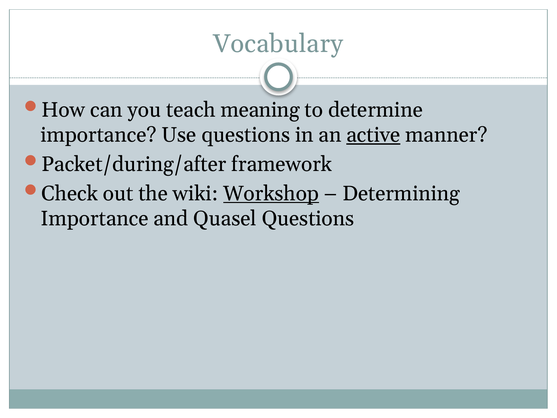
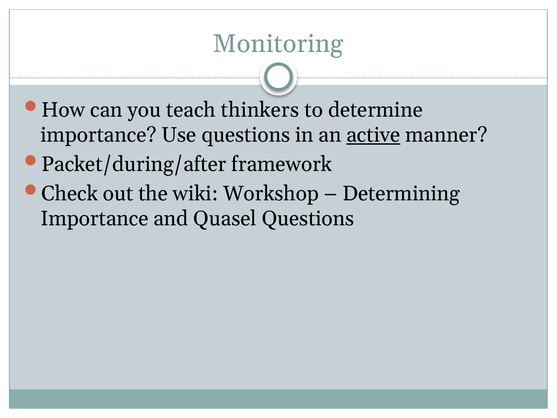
Vocabulary: Vocabulary -> Monitoring
meaning: meaning -> thinkers
Workshop underline: present -> none
